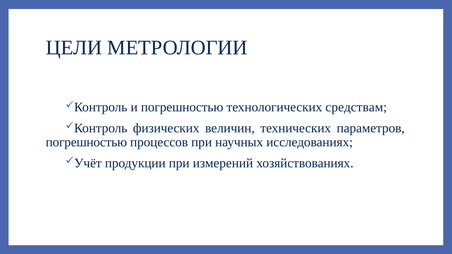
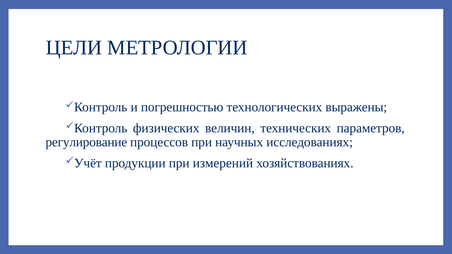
средствам: средствам -> выражены
погрешностью at (86, 142): погрешностью -> регулирование
